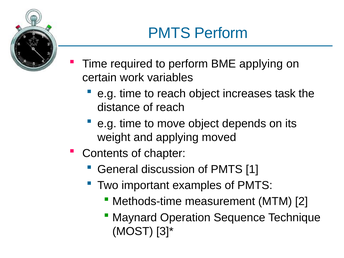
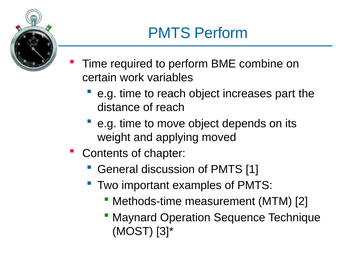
BME applying: applying -> combine
task: task -> part
